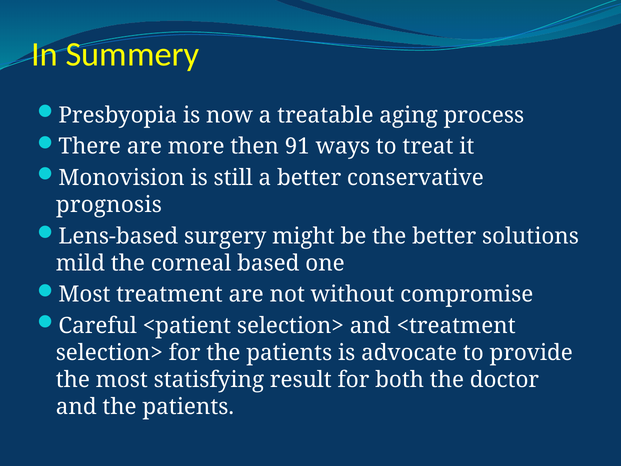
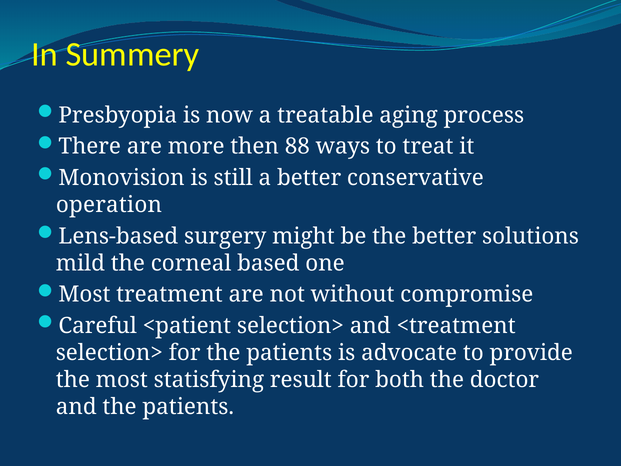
91: 91 -> 88
prognosis: prognosis -> operation
